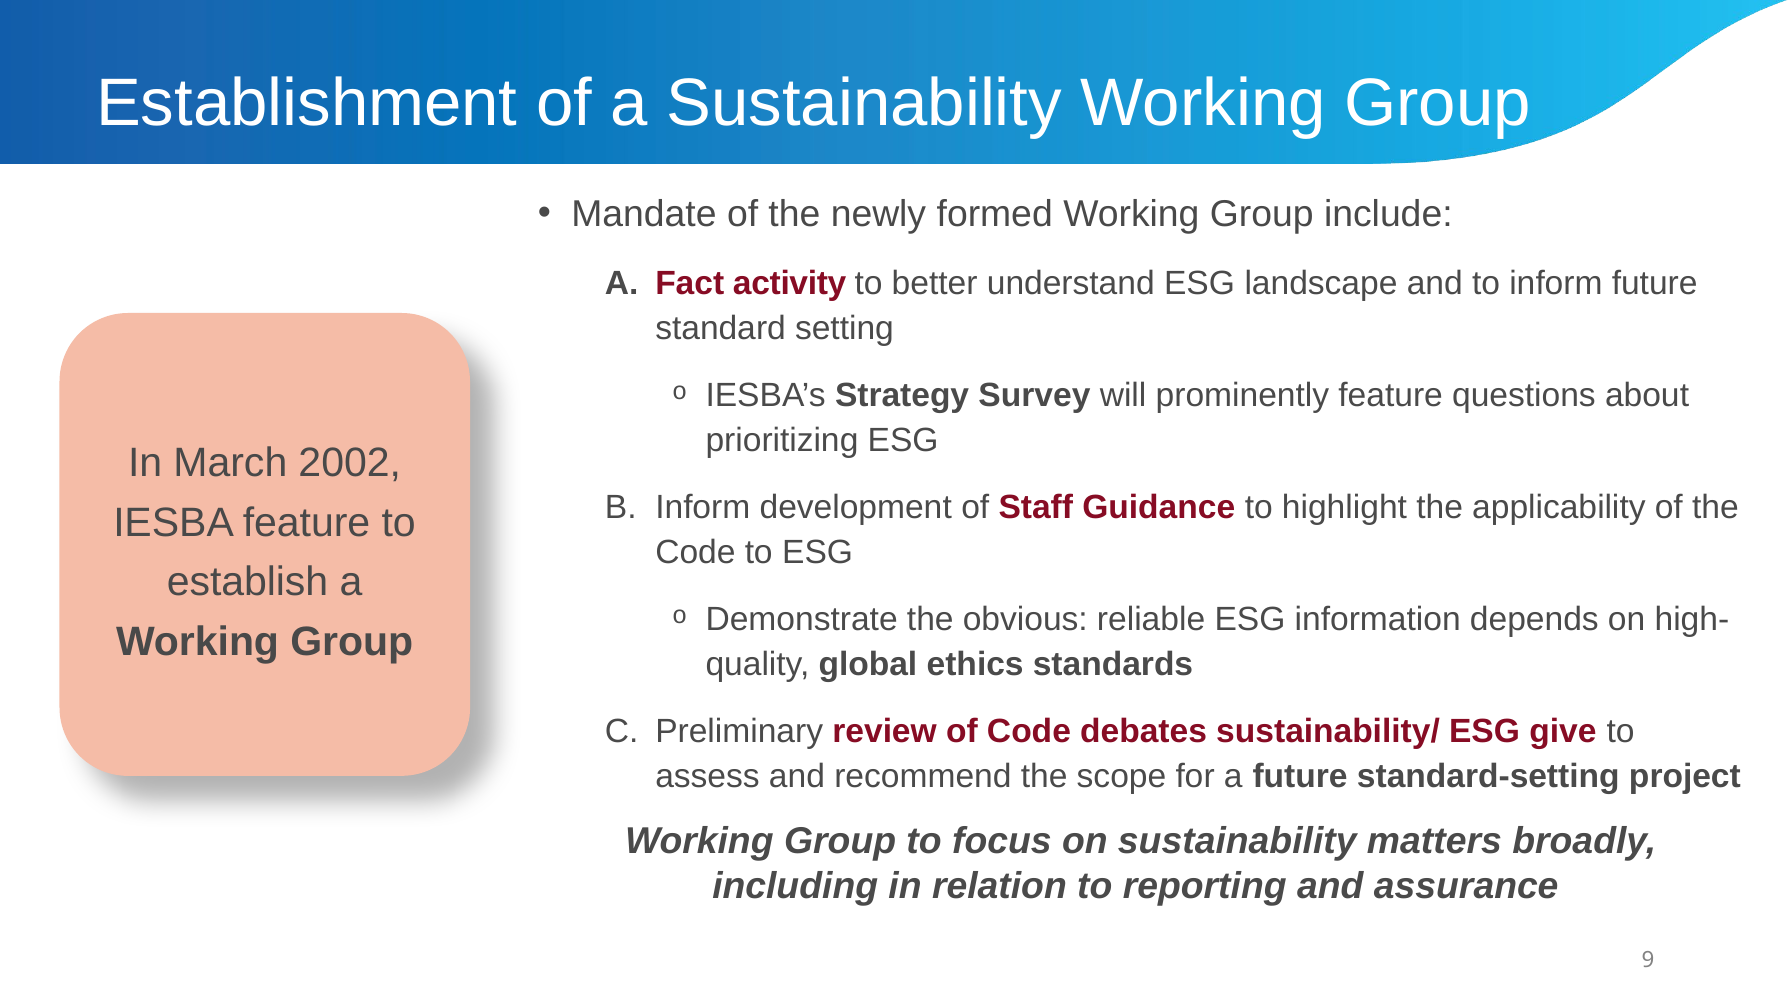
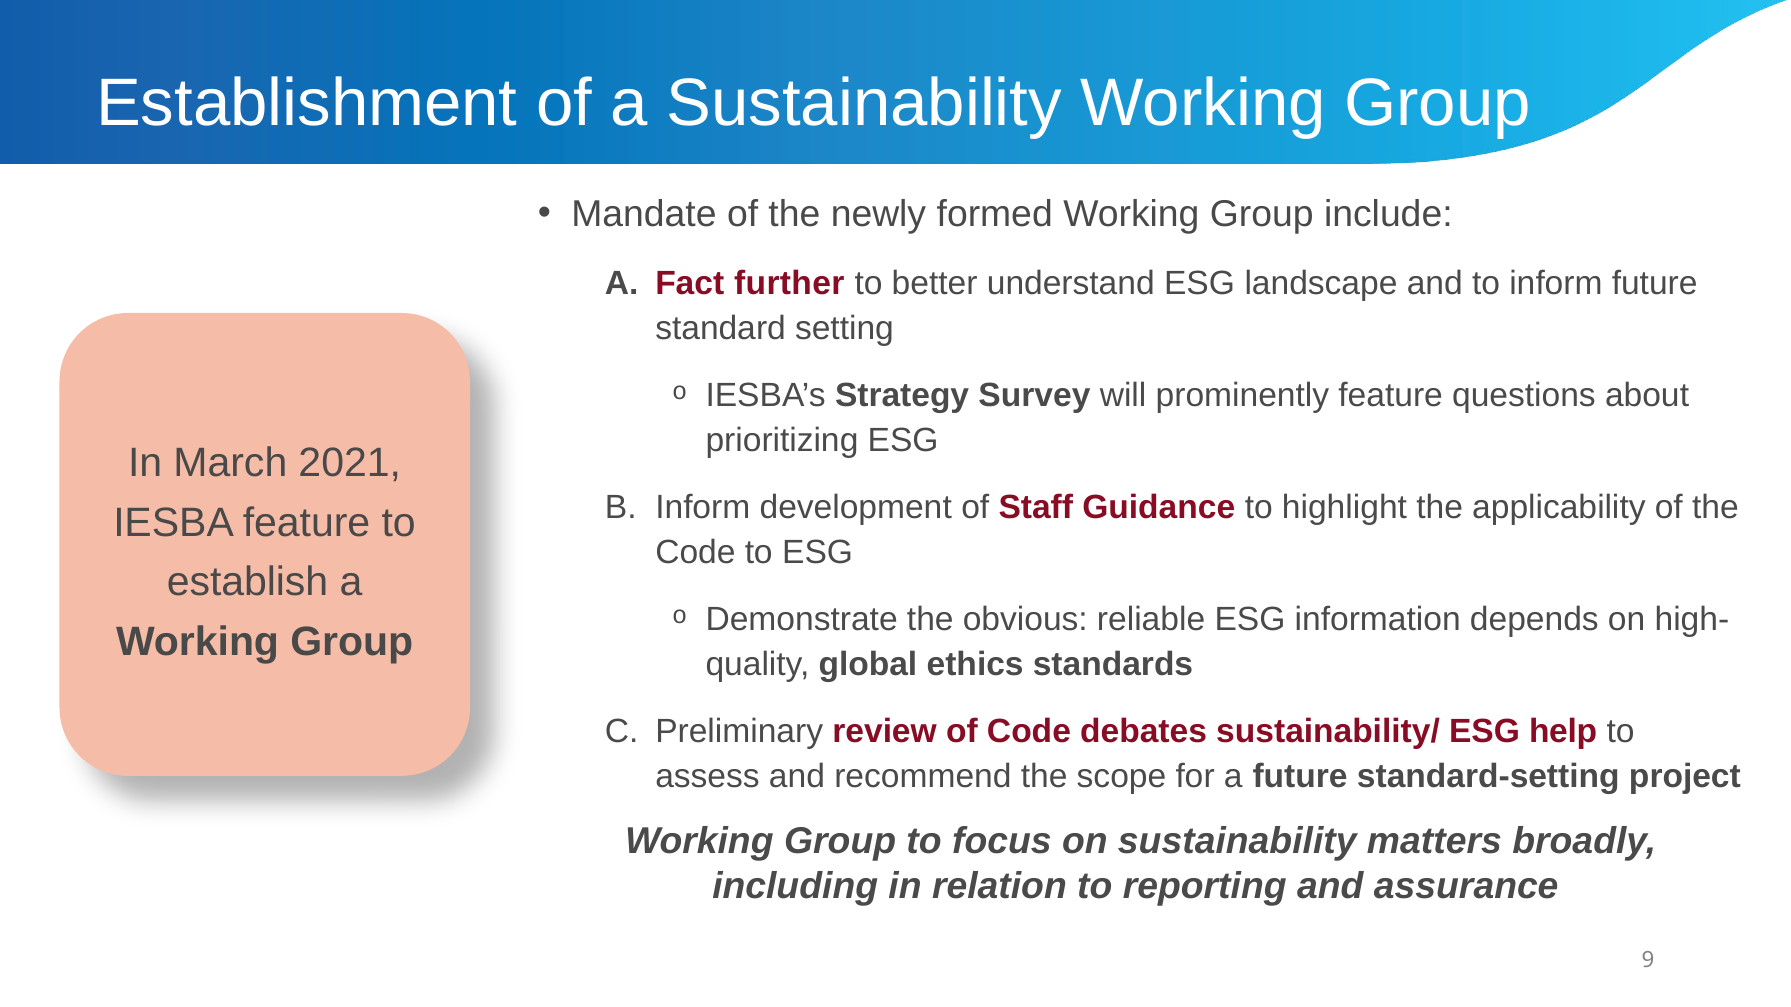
activity: activity -> further
2002: 2002 -> 2021
give: give -> help
